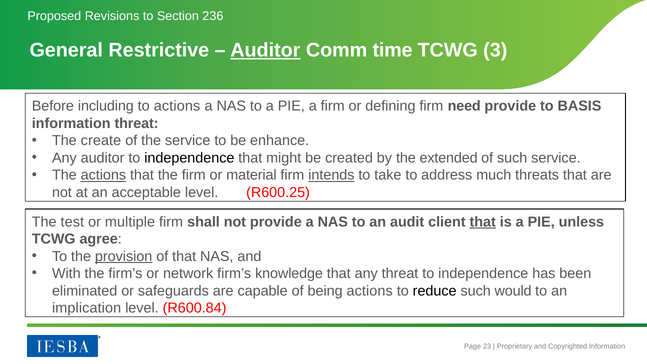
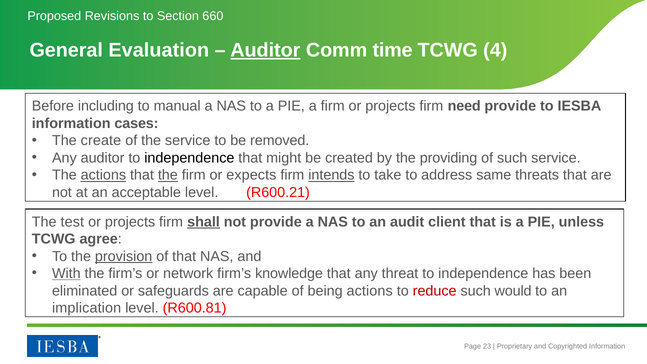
236: 236 -> 660
Restrictive: Restrictive -> Evaluation
3: 3 -> 4
to actions: actions -> manual
firm or defining: defining -> projects
BASIS: BASIS -> IESBA
information threat: threat -> cases
enhance: enhance -> removed
extended: extended -> providing
the at (168, 175) underline: none -> present
material: material -> expects
much: much -> same
R600.25: R600.25 -> R600.21
multiple at (130, 222): multiple -> projects
shall underline: none -> present
that at (483, 222) underline: present -> none
With underline: none -> present
reduce colour: black -> red
R600.84: R600.84 -> R600.81
